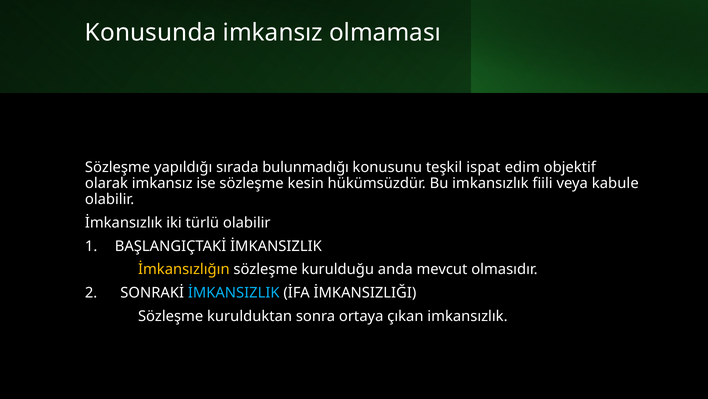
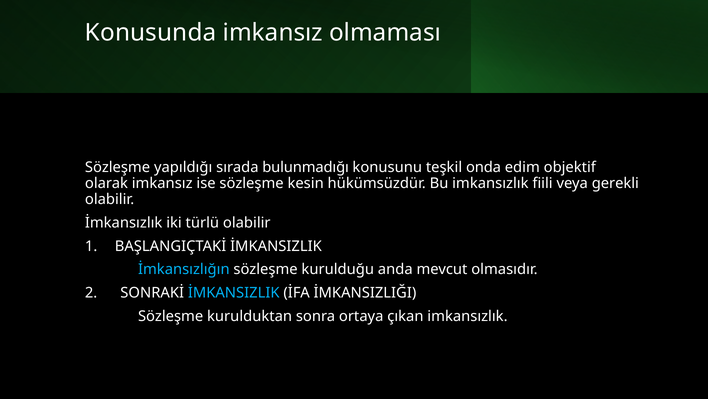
ispat: ispat -> onda
kabule: kabule -> gerekli
İmkansızlığın colour: yellow -> light blue
